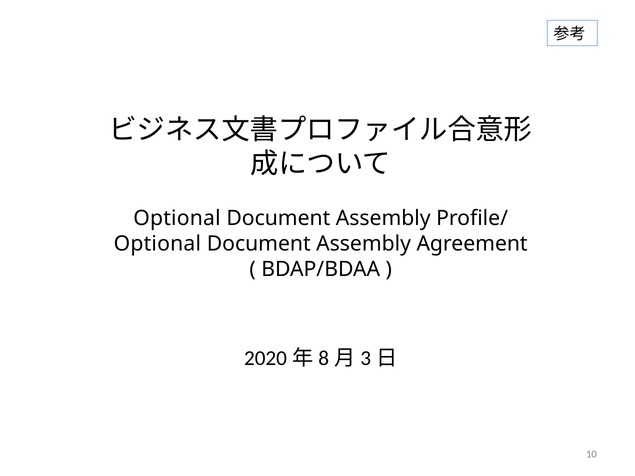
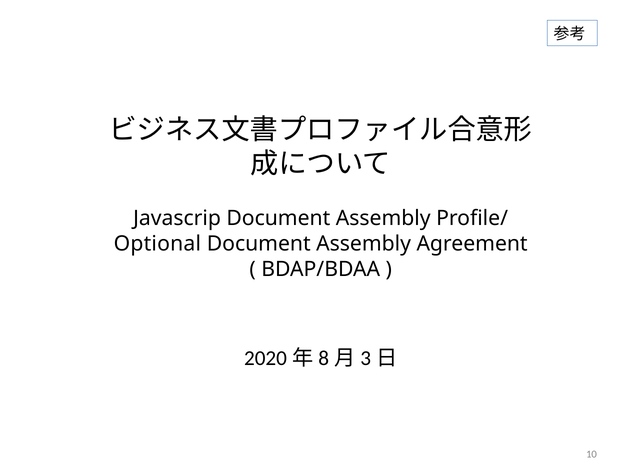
Optional at (177, 219): Optional -> Javascrip
